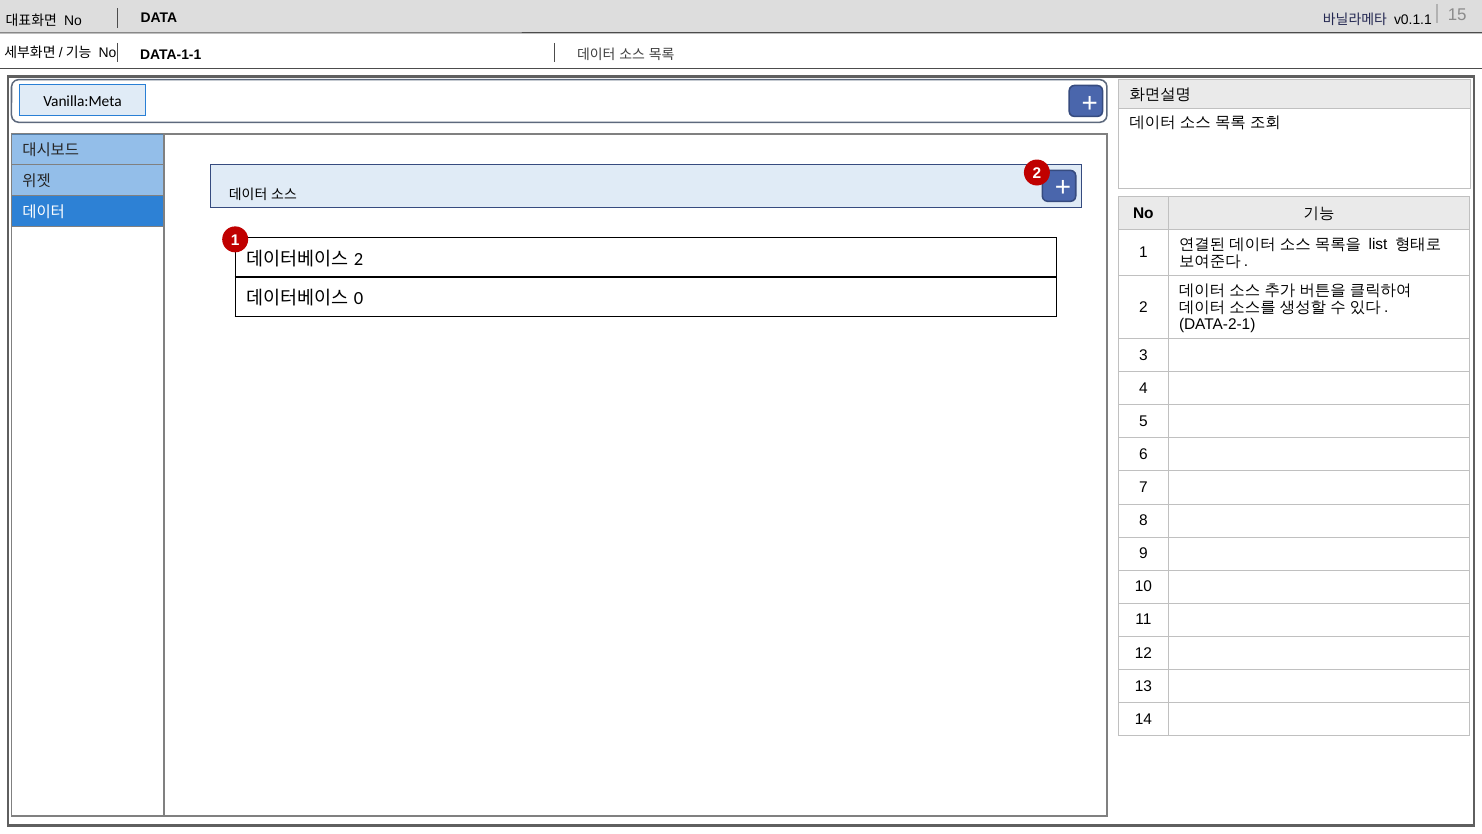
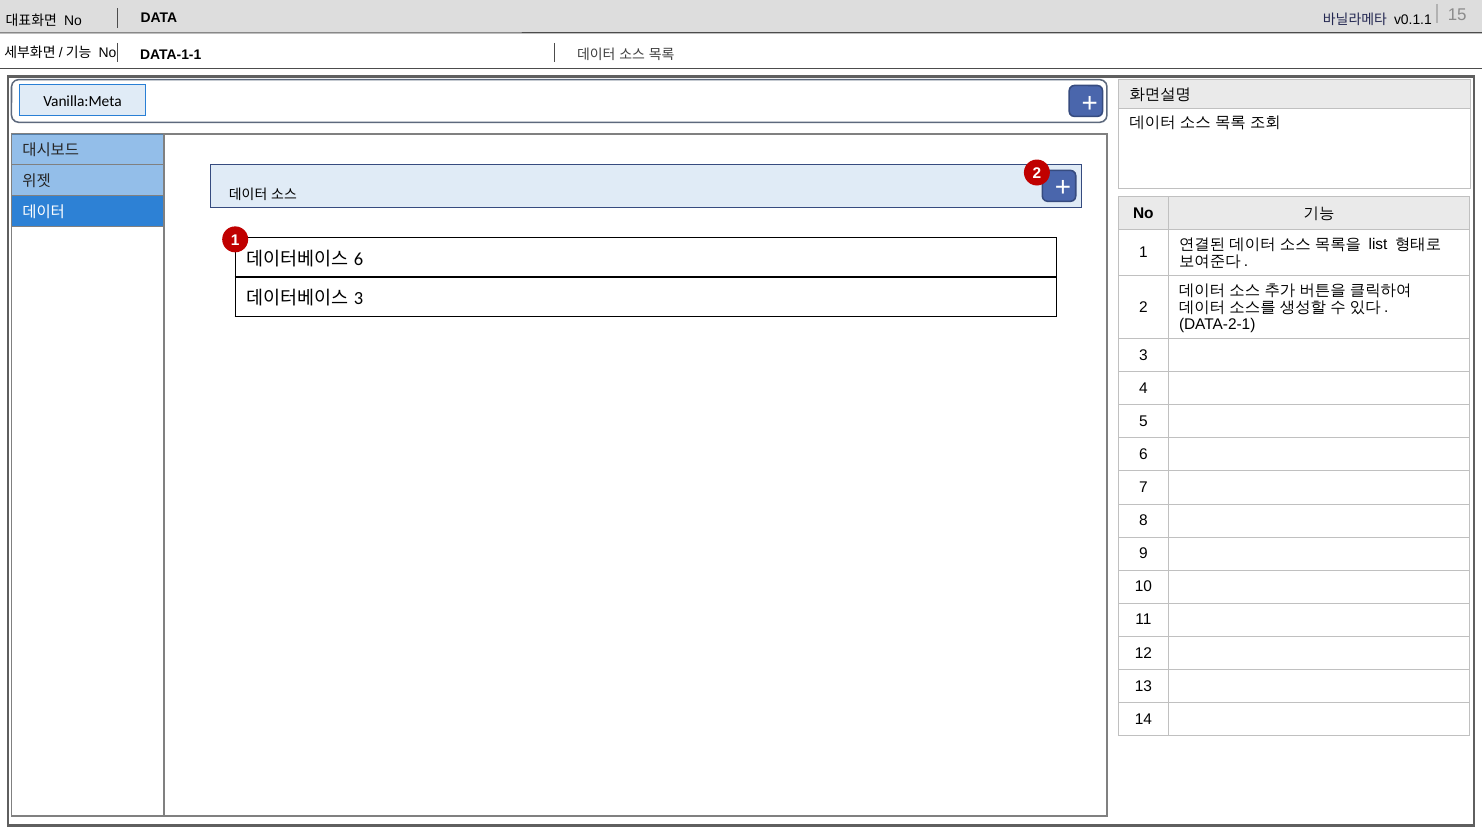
2 at (359, 259): 2 -> 6
0 at (359, 299): 0 -> 3
